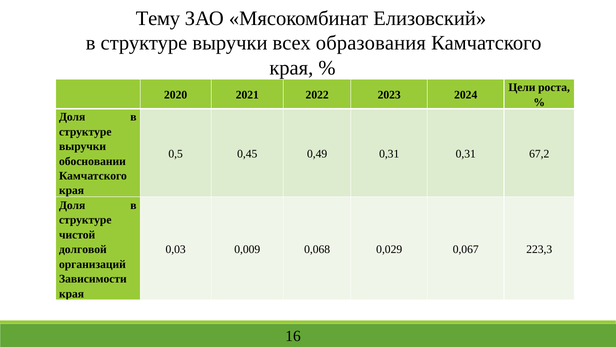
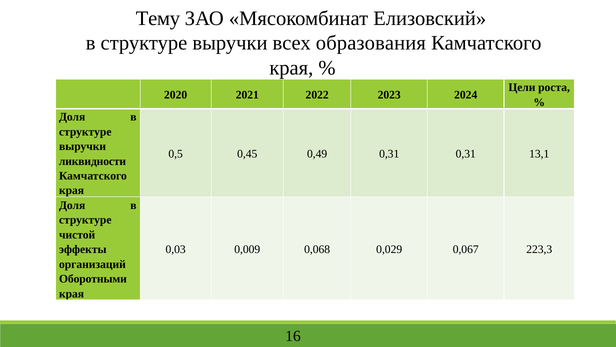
67,2: 67,2 -> 13,1
обосновании: обосновании -> ликвидности
долговой: долговой -> эффекты
Зависимости: Зависимости -> Оборотными
